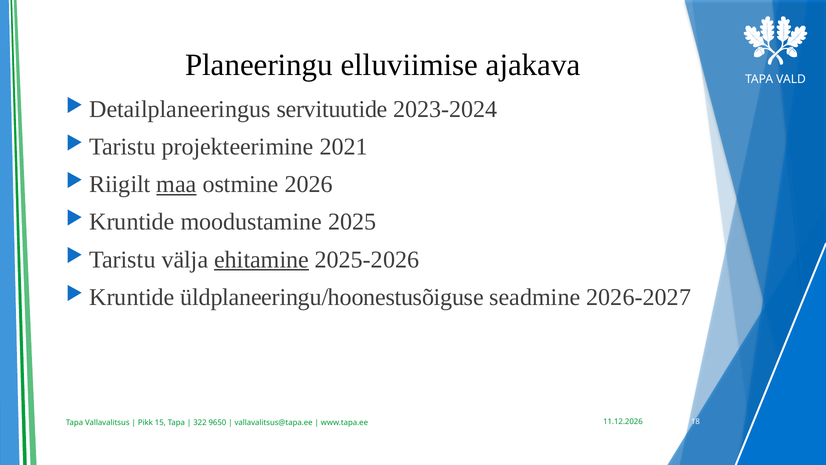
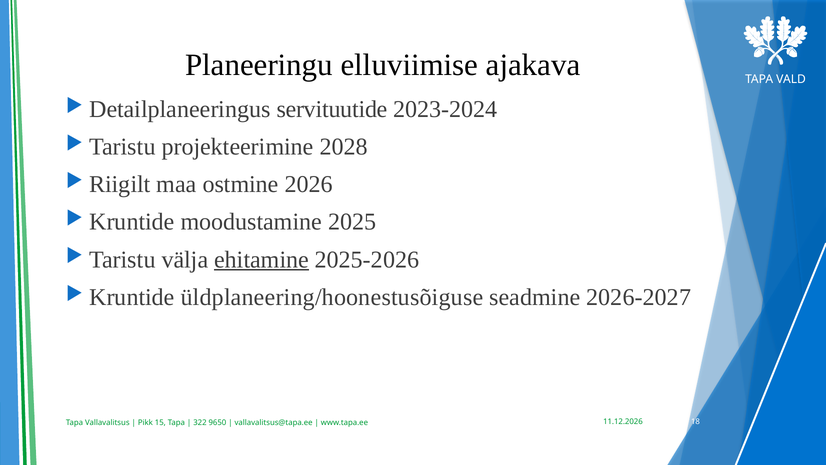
2021: 2021 -> 2028
maa underline: present -> none
üldplaneeringu/hoonestusõiguse: üldplaneeringu/hoonestusõiguse -> üldplaneering/hoonestusõiguse
